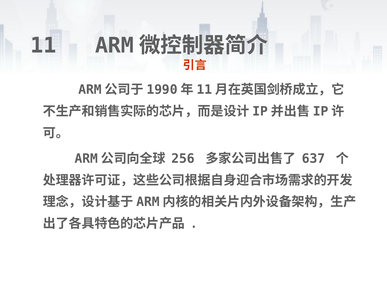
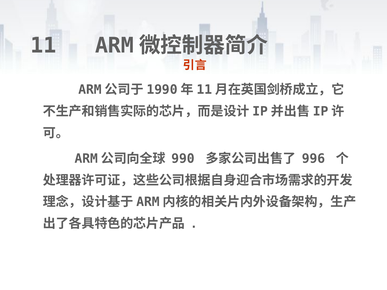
256: 256 -> 990
637: 637 -> 996
